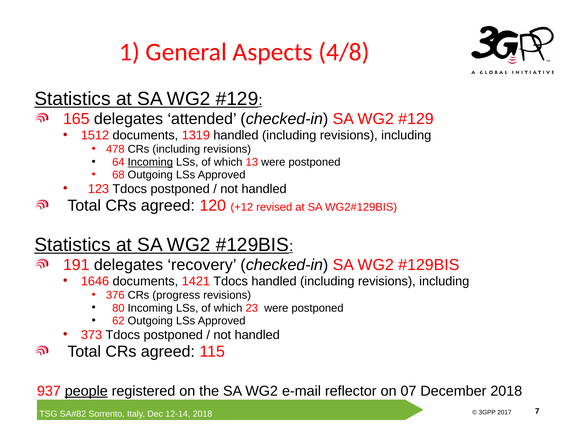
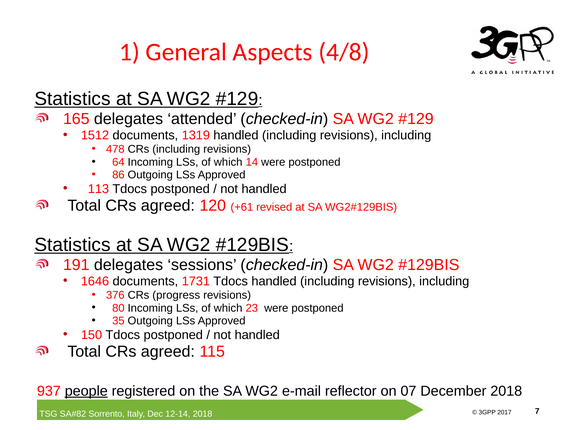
Incoming at (150, 162) underline: present -> none
13: 13 -> 14
68: 68 -> 86
123: 123 -> 113
+12: +12 -> +61
recovery: recovery -> sessions
1421: 1421 -> 1731
62: 62 -> 35
373: 373 -> 150
